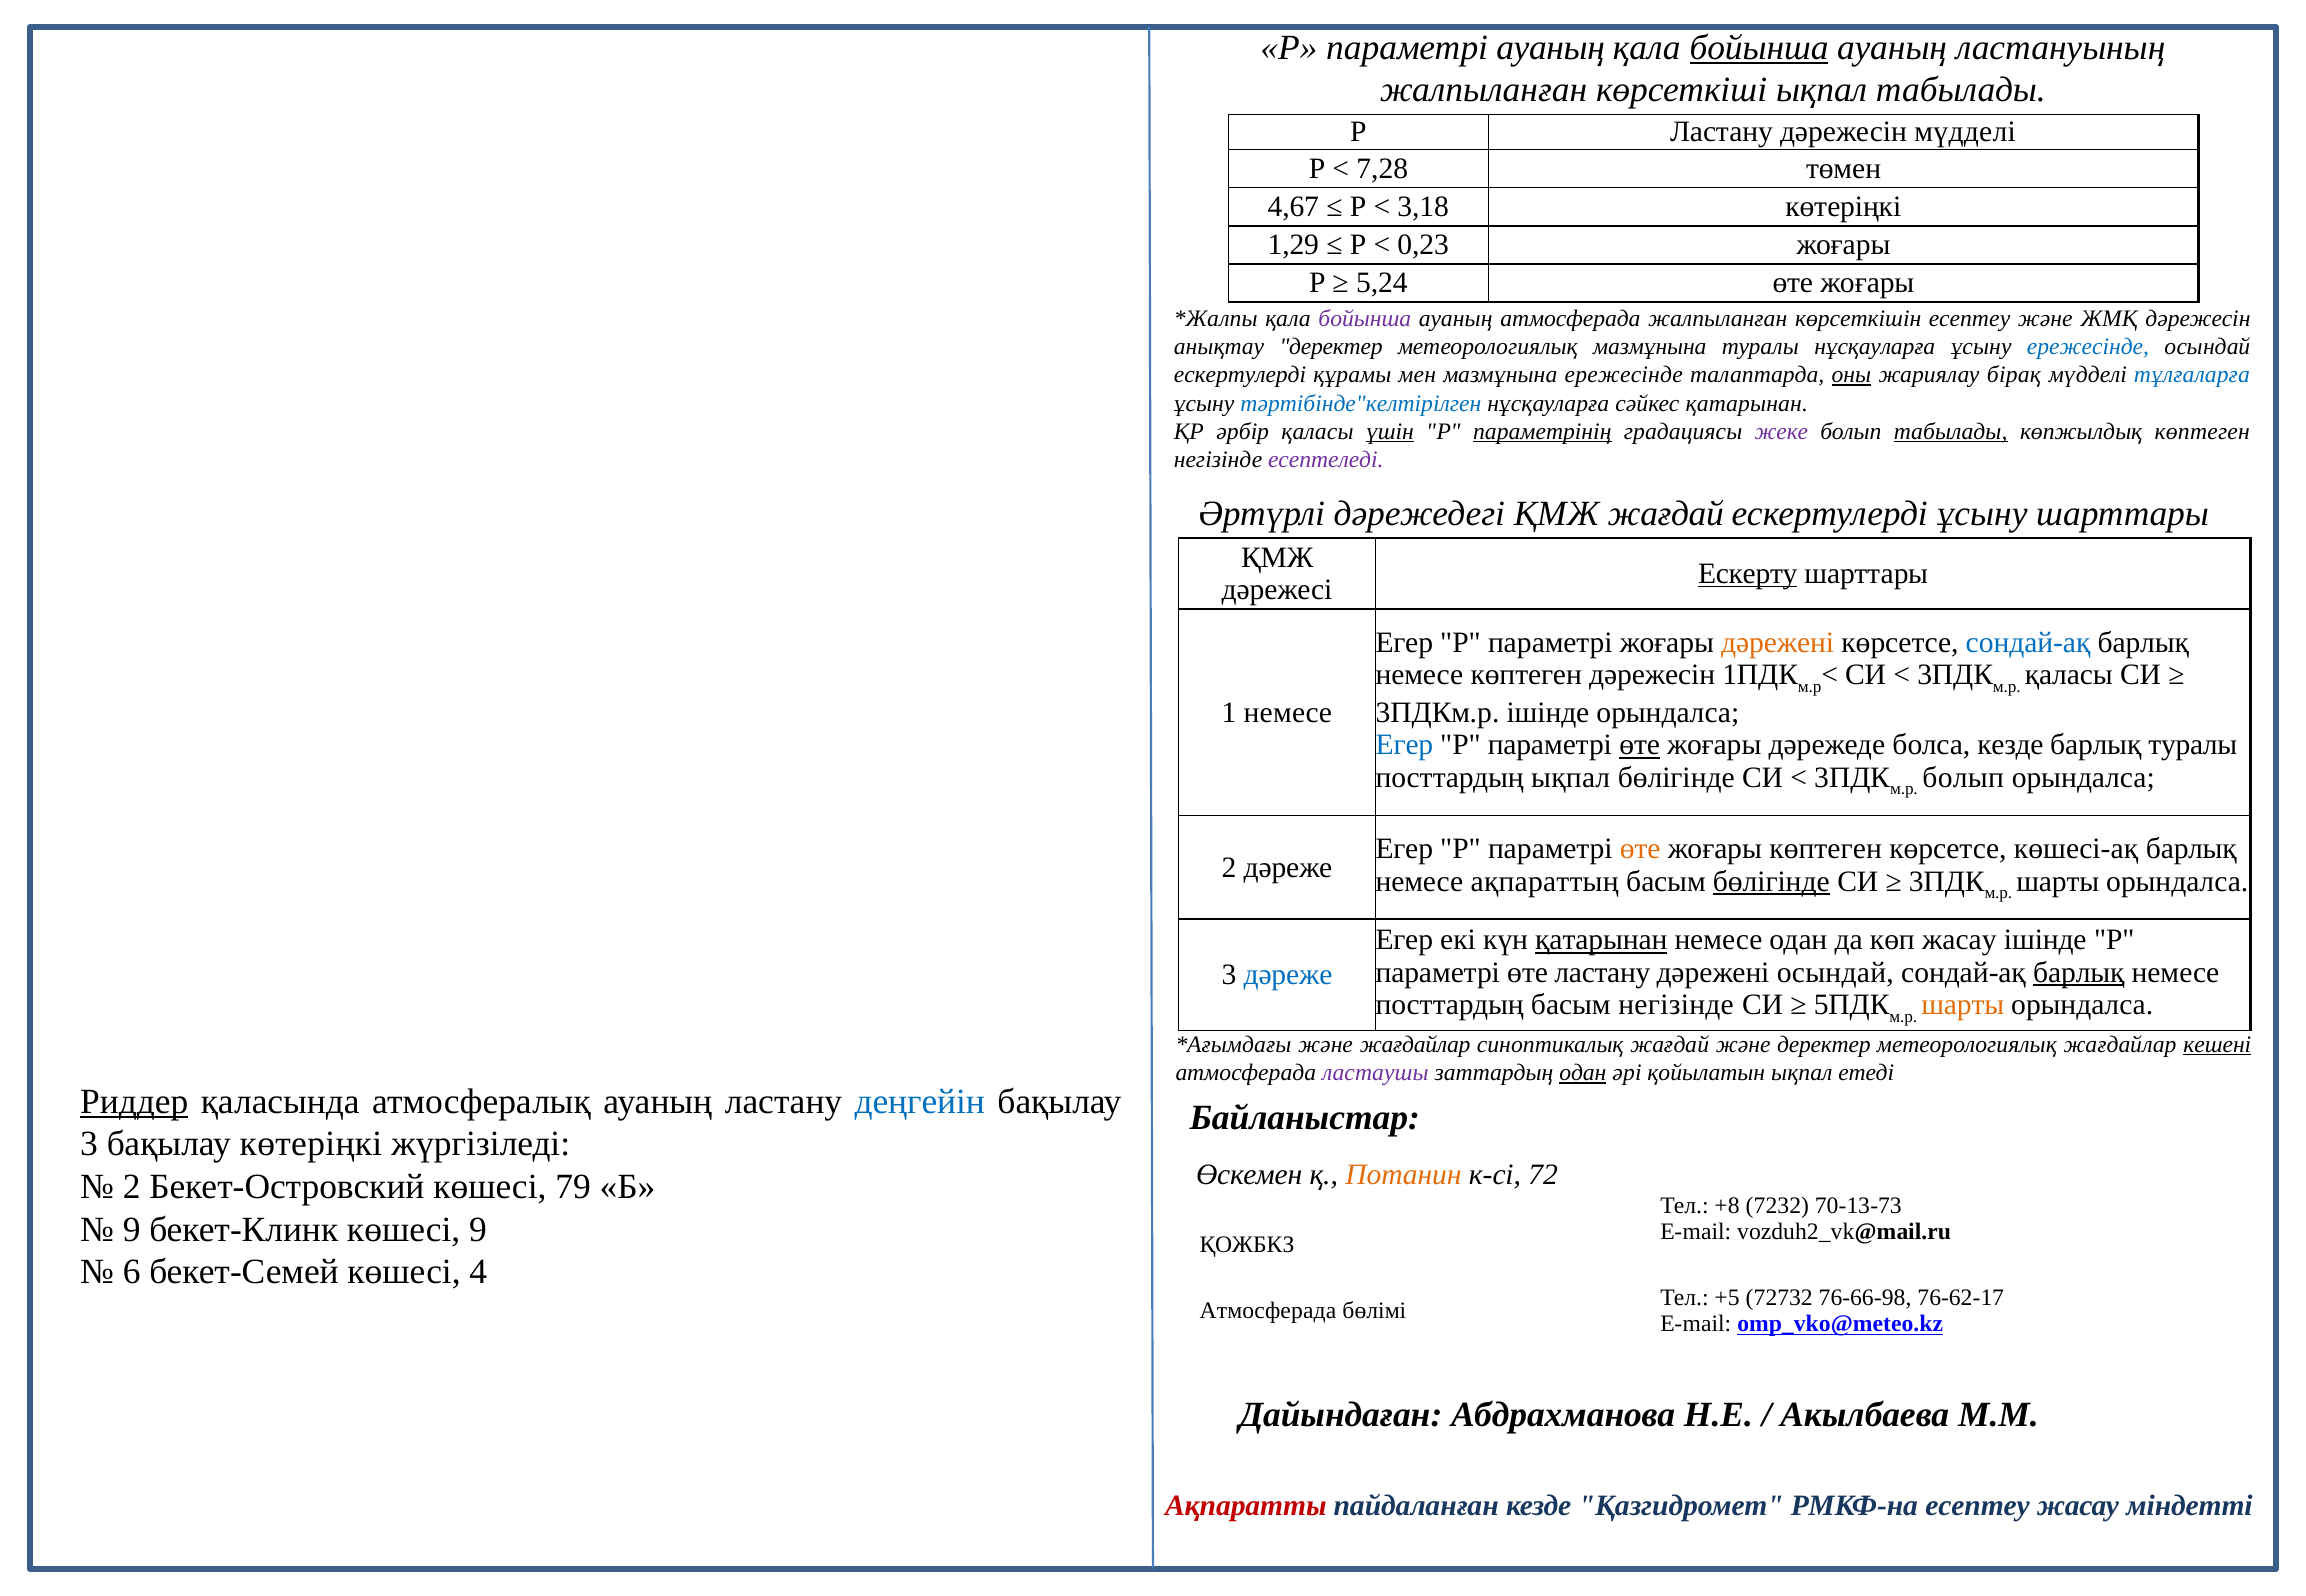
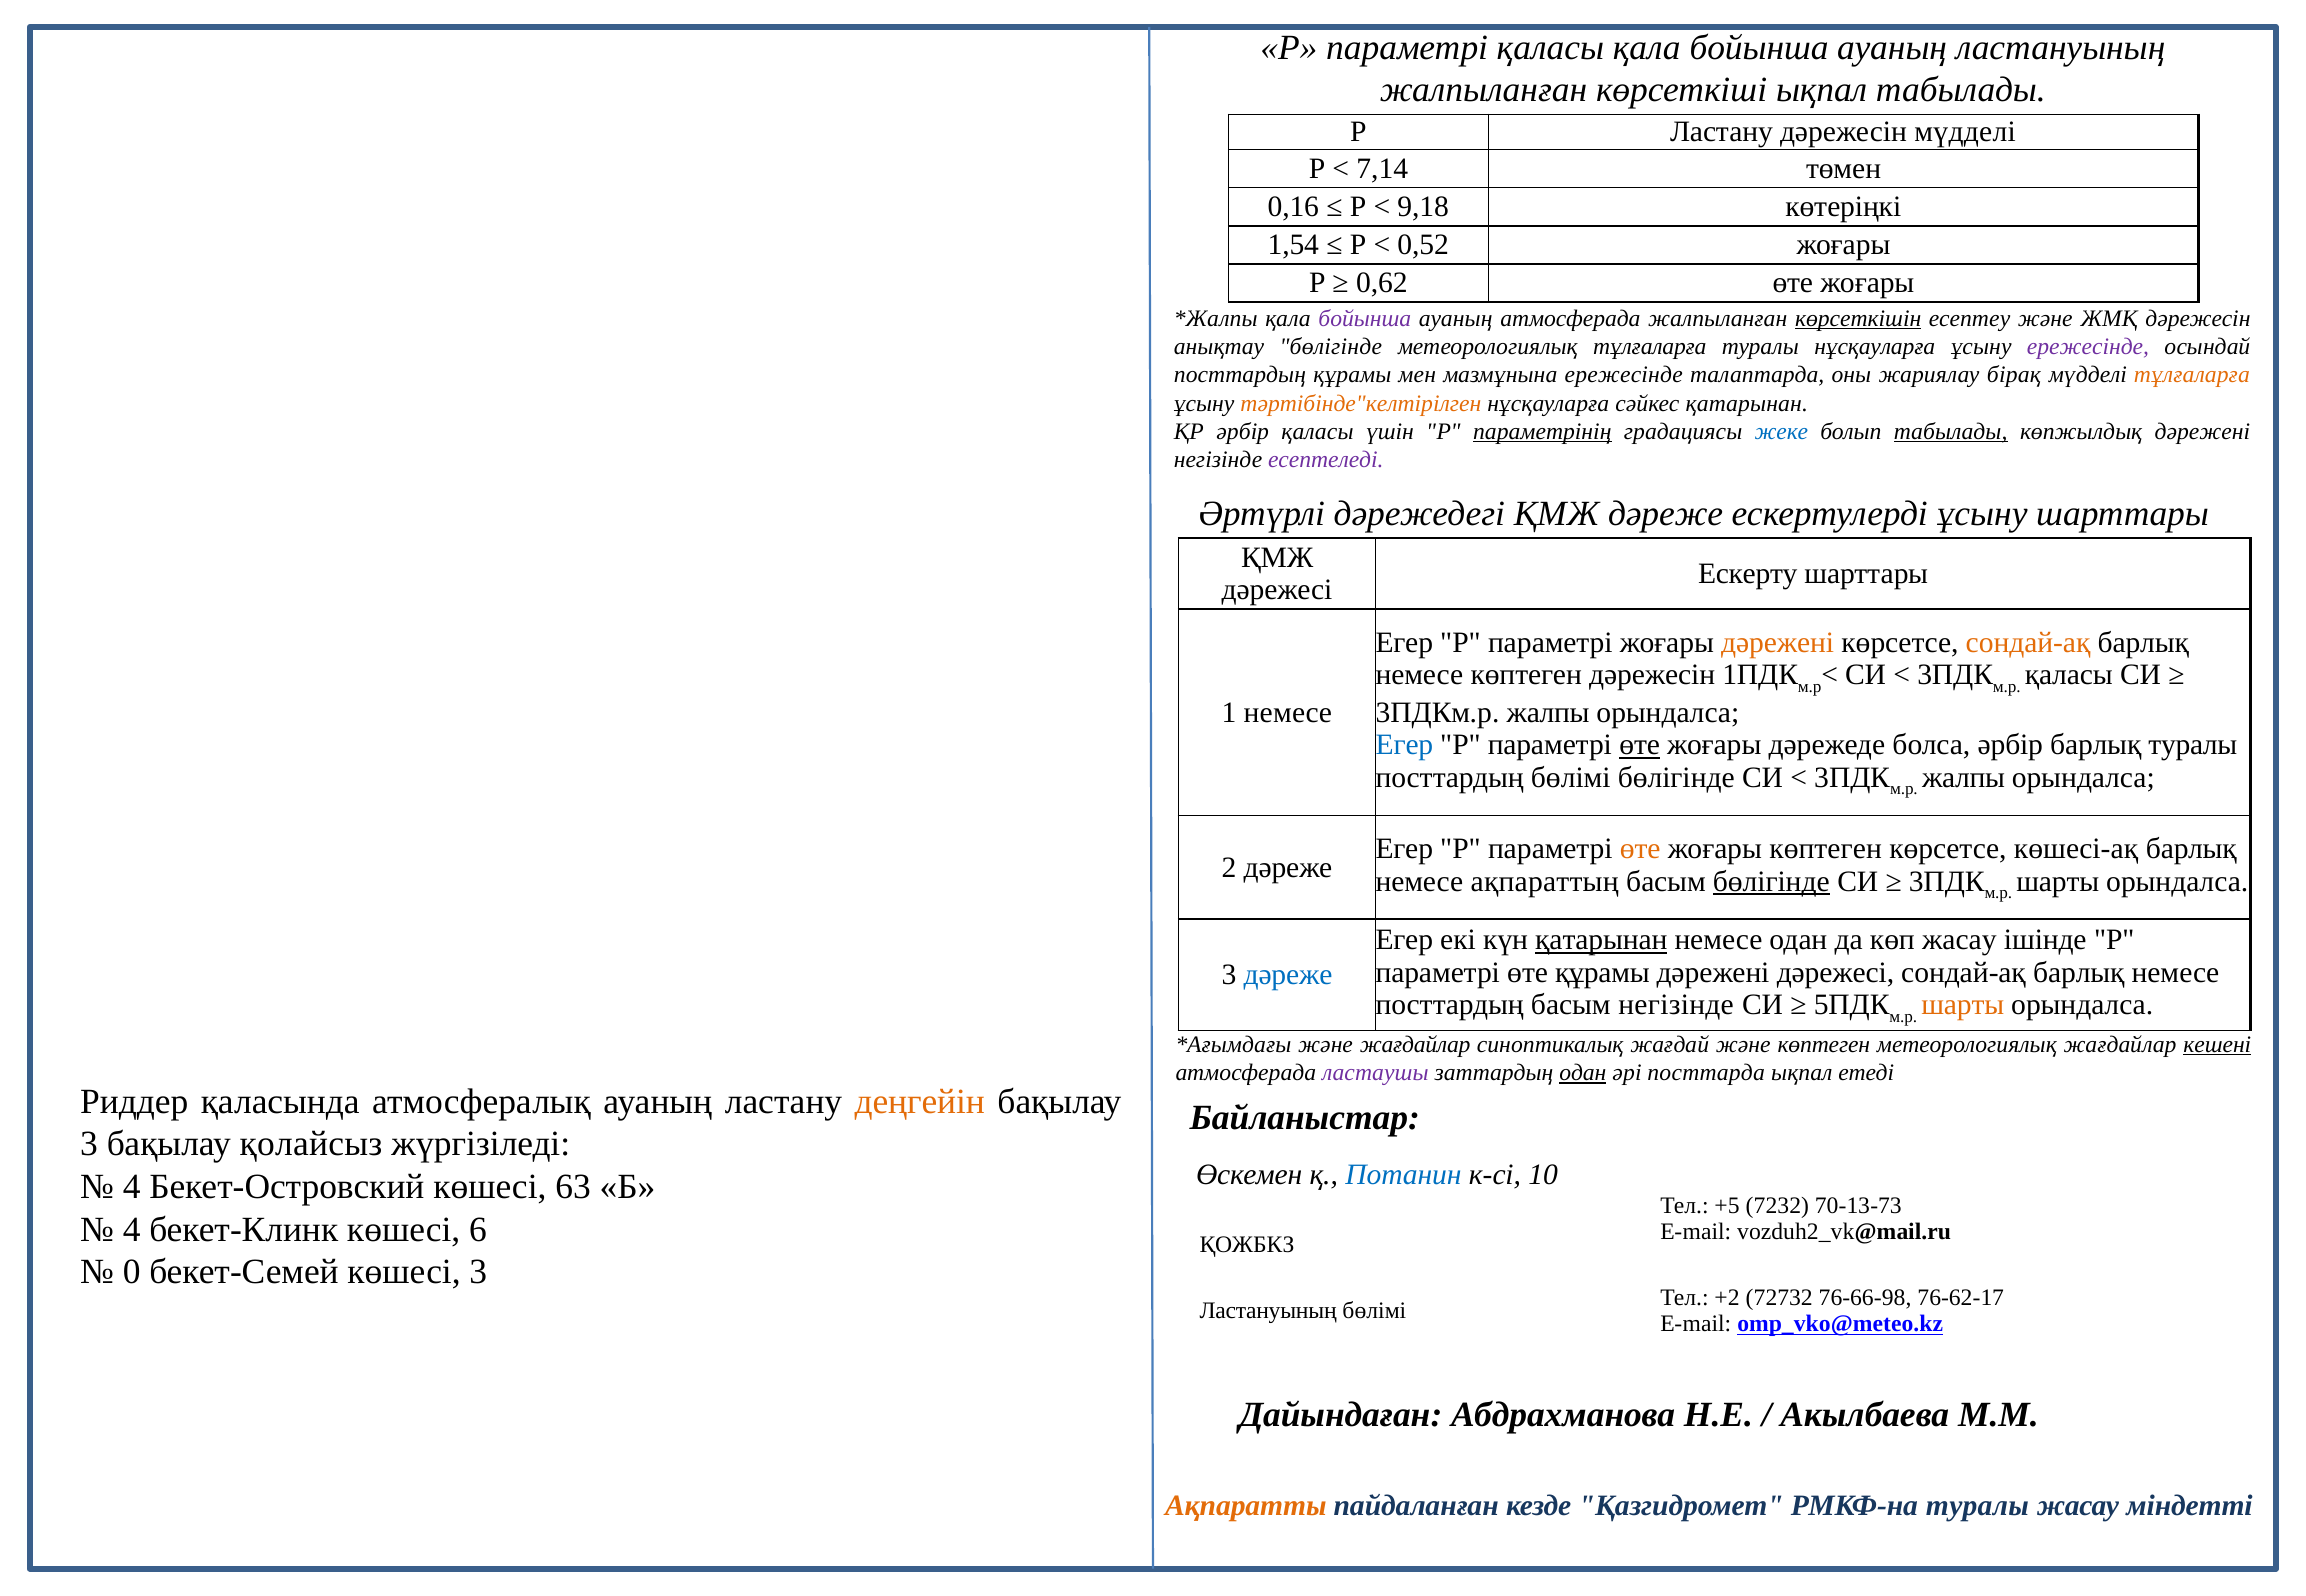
параметрі ауаның: ауаның -> қаласы
бойынша at (1759, 47) underline: present -> none
7,28: 7,28 -> 7,14
4,67: 4,67 -> 0,16
3,18: 3,18 -> 9,18
1,29: 1,29 -> 1,54
0,23: 0,23 -> 0,52
5,24: 5,24 -> 0,62
көрсеткішін underline: none -> present
анықтау деректер: деректер -> бөлігінде
метеорологиялық мазмұнына: мазмұнына -> тұлғаларға
ережесінде at (2088, 347) colour: blue -> purple
ескертулерді at (1240, 375): ескертулерді -> посттардың
оны underline: present -> none
тұлғаларға at (2192, 375) colour: blue -> orange
тәртібінде"келтірілген colour: blue -> orange
үшін underline: present -> none
жеке colour: purple -> blue
көпжылдық көптеген: көптеген -> дәрежені
ҚМЖ жағдай: жағдай -> дәреже
Ескерту underline: present -> none
сондай-ақ at (2028, 643) colour: blue -> orange
3ПДКм.р ішінде: ішінде -> жалпы
болса кезде: кезде -> әрбір
посттардың ықпал: ықпал -> бөлімі
болып at (1963, 778): болып -> жалпы
өте ластану: ластану -> құрамы
дәрежені осындай: осындай -> дәрежесі
барлық at (2079, 973) underline: present -> none
және деректер: деректер -> көптеген
қойылатын: қойылатын -> посттарда
Риддер underline: present -> none
деңгейін colour: blue -> orange
бақылау көтеріңкі: көтеріңкі -> қолайсыз
Потанин colour: orange -> blue
72: 72 -> 10
2 at (132, 1187): 2 -> 4
79: 79 -> 63
+8: +8 -> +5
9 at (132, 1230): 9 -> 4
көшесі 9: 9 -> 6
6: 6 -> 0
көшесі 4: 4 -> 3
+5: +5 -> +2
Атмосферада at (1268, 1311): Атмосферада -> Ластануының
Ақпаратты colour: red -> orange
РМКФ-на есептеу: есептеу -> туралы
